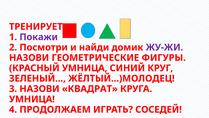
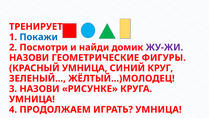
Покажи colour: purple -> blue
КВАДРАТ: КВАДРАТ -> РИСУНКЕ
ИГРАТЬ СОСЕДЕЙ: СОСЕДЕЙ -> УМНИЦА
